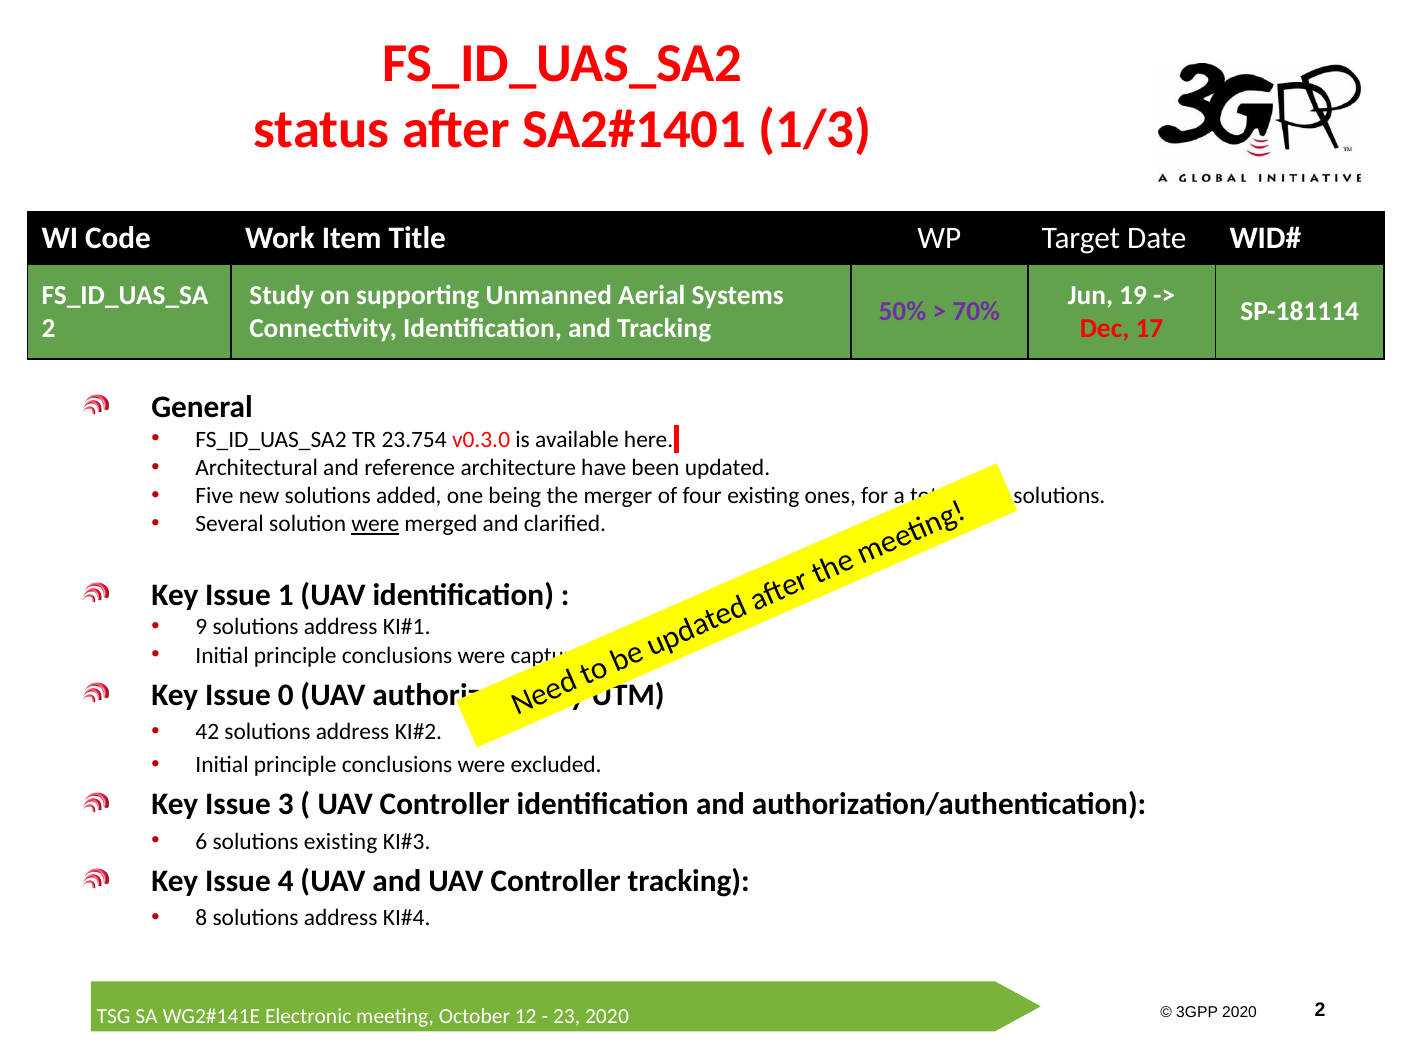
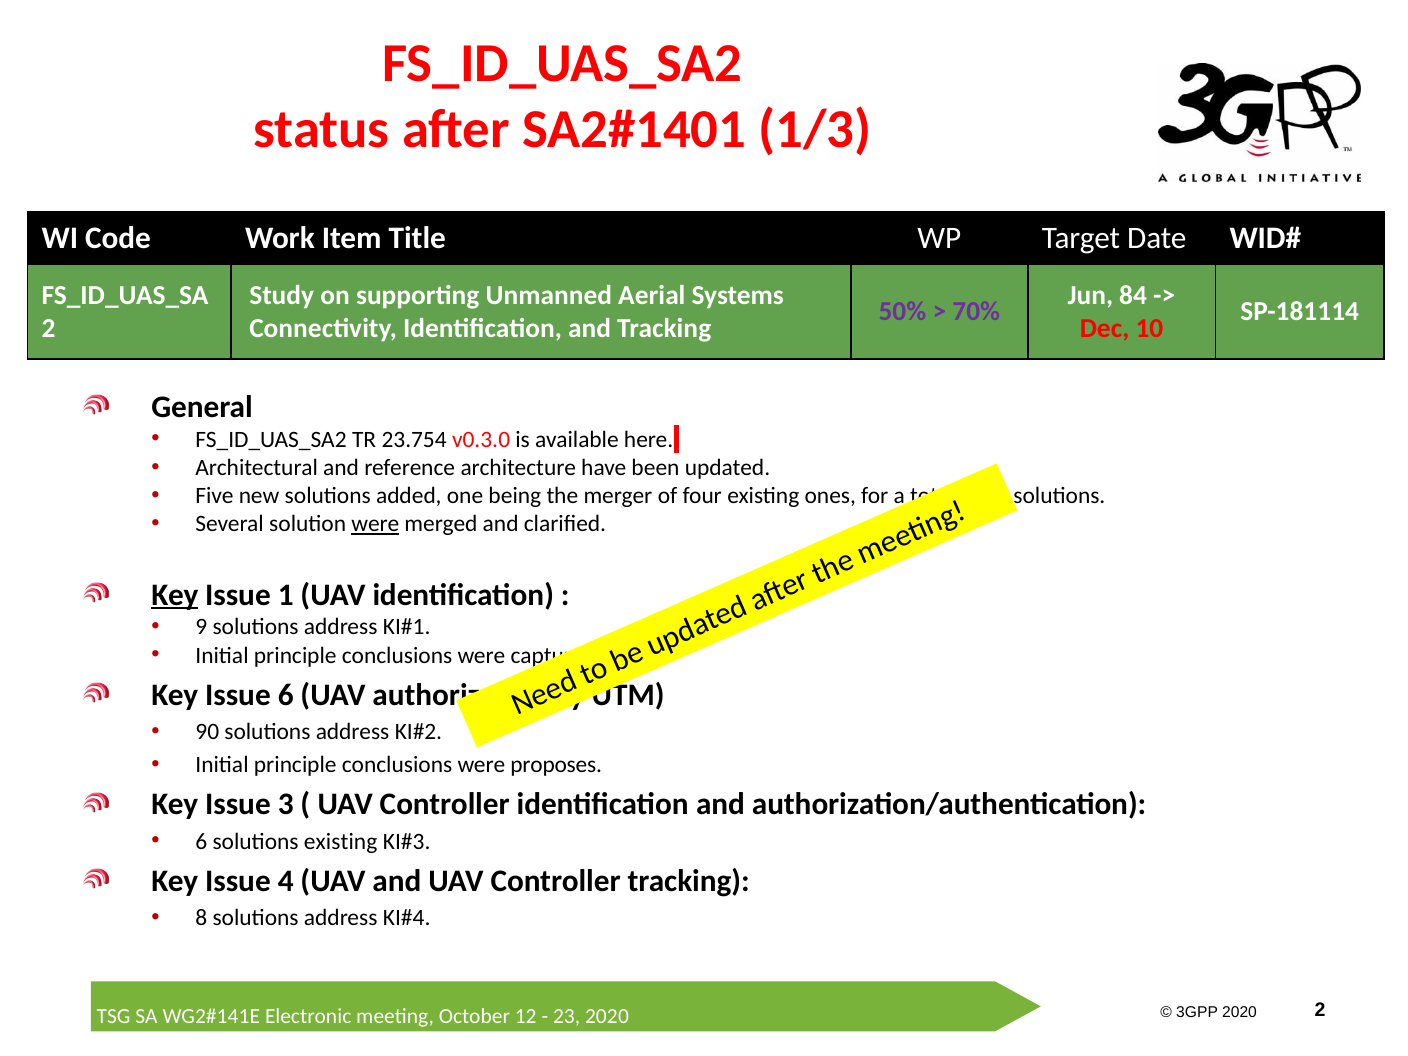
19: 19 -> 84
17: 17 -> 10
Key at (175, 595) underline: none -> present
Issue 0: 0 -> 6
42: 42 -> 90
excluded: excluded -> proposes
